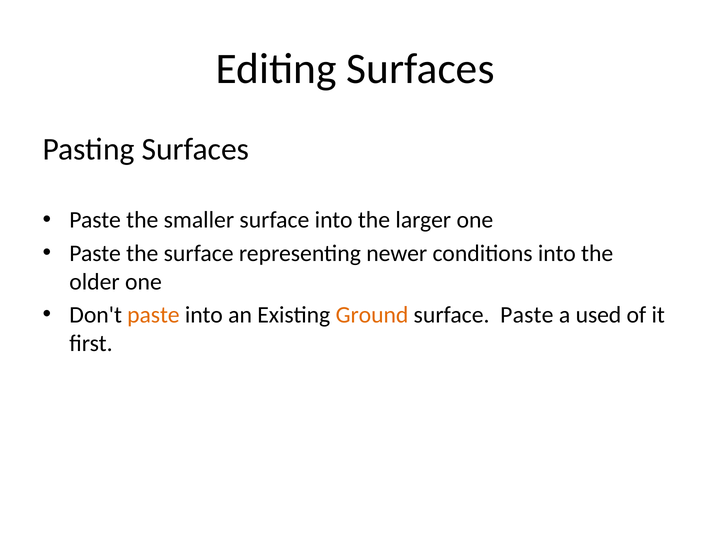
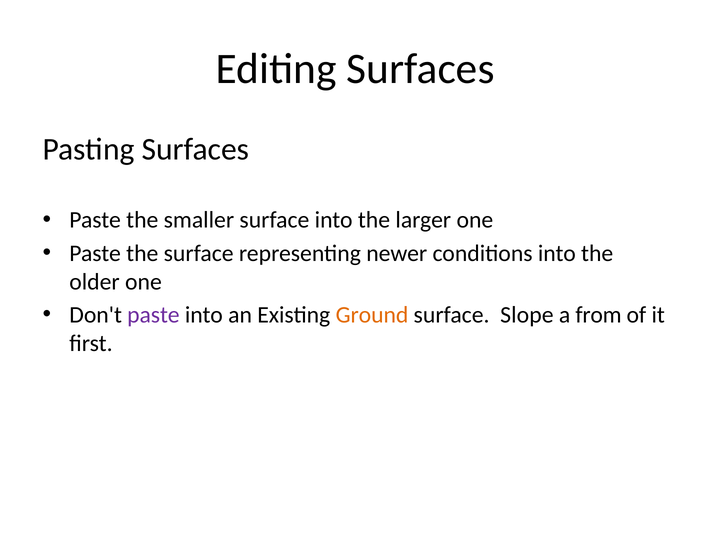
paste at (153, 315) colour: orange -> purple
surface Paste: Paste -> Slope
used: used -> from
